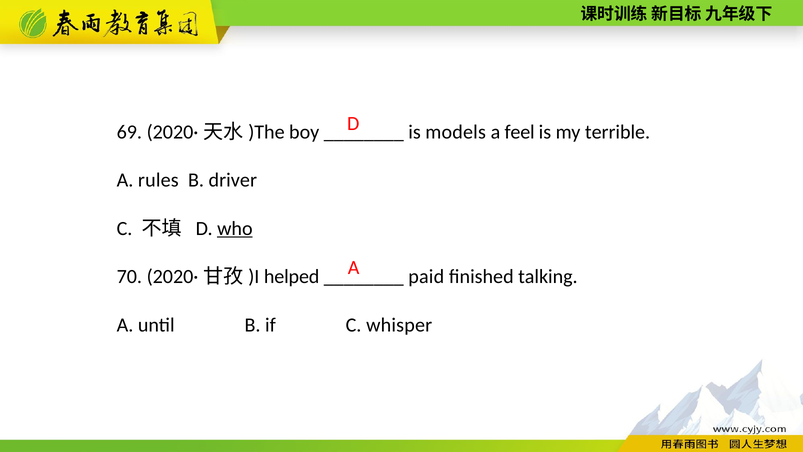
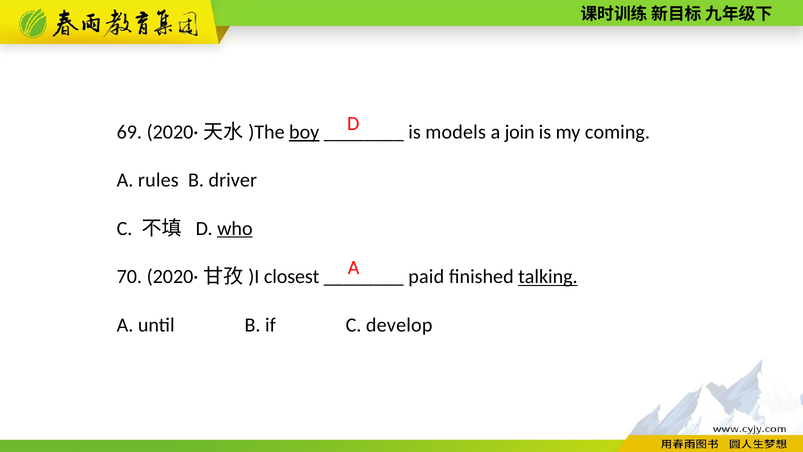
boy underline: none -> present
feel: feel -> join
terrible: terrible -> coming
helped: helped -> closest
talking underline: none -> present
whisper: whisper -> develop
